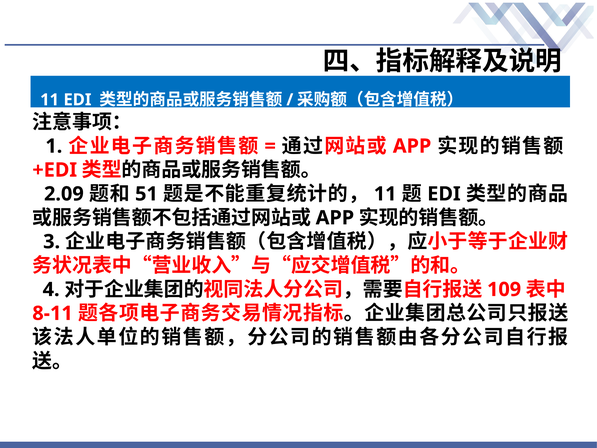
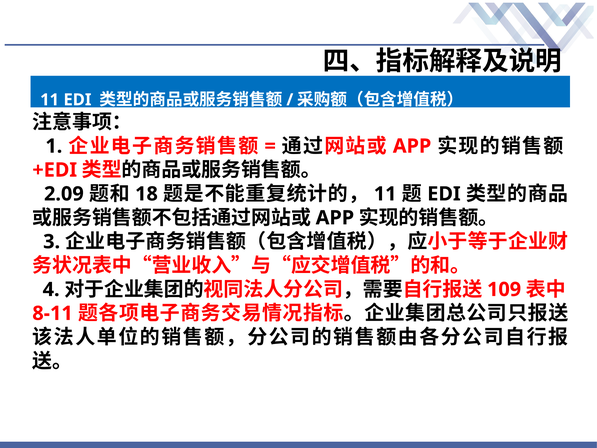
51: 51 -> 18
